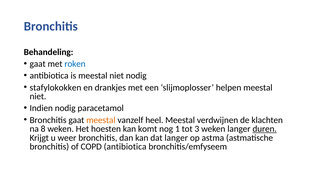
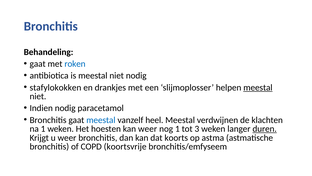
meestal at (258, 87) underline: none -> present
meestal at (101, 120) colour: orange -> blue
na 8: 8 -> 1
kan komt: komt -> weer
dat langer: langer -> koorts
COPD antibiotica: antibiotica -> koortsvrije
